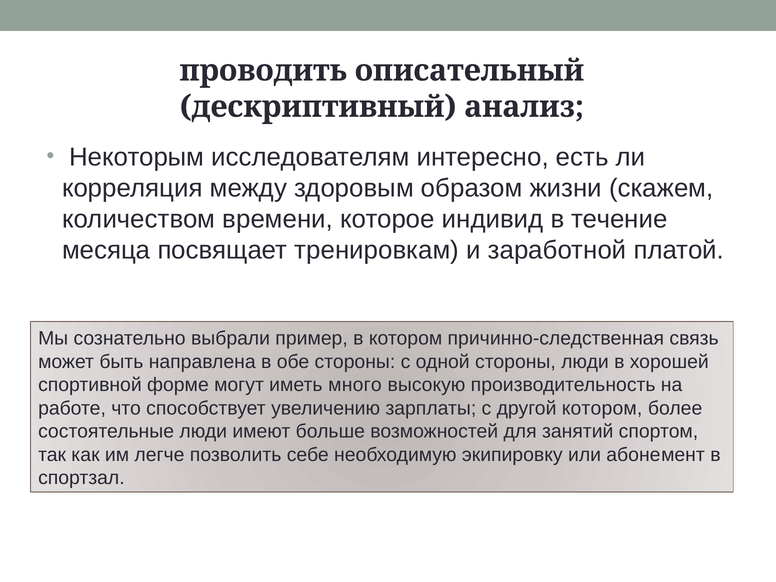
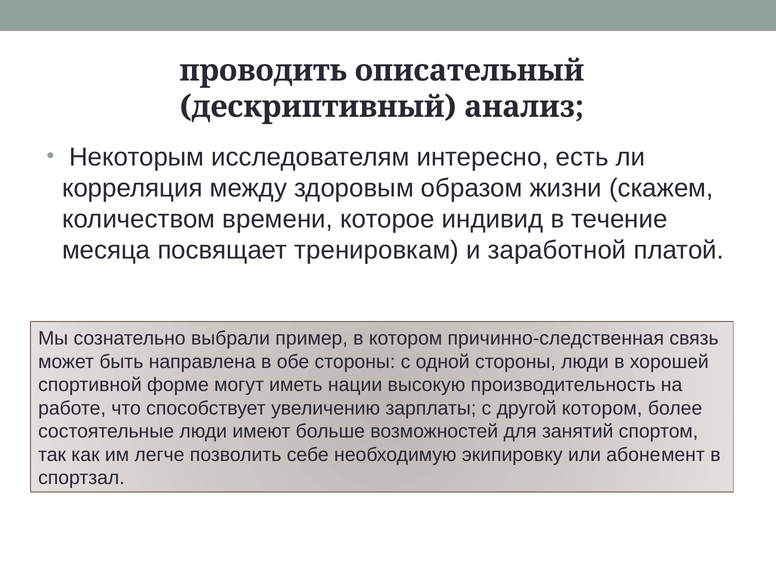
много: много -> нации
